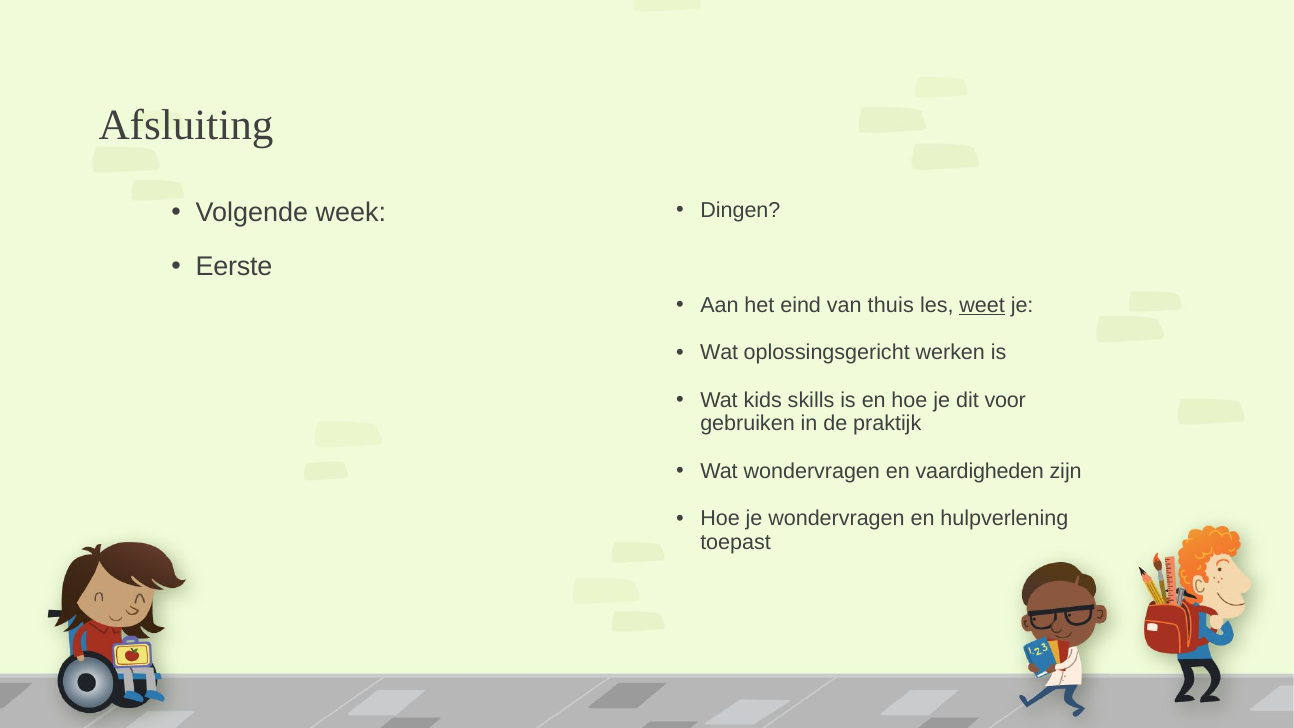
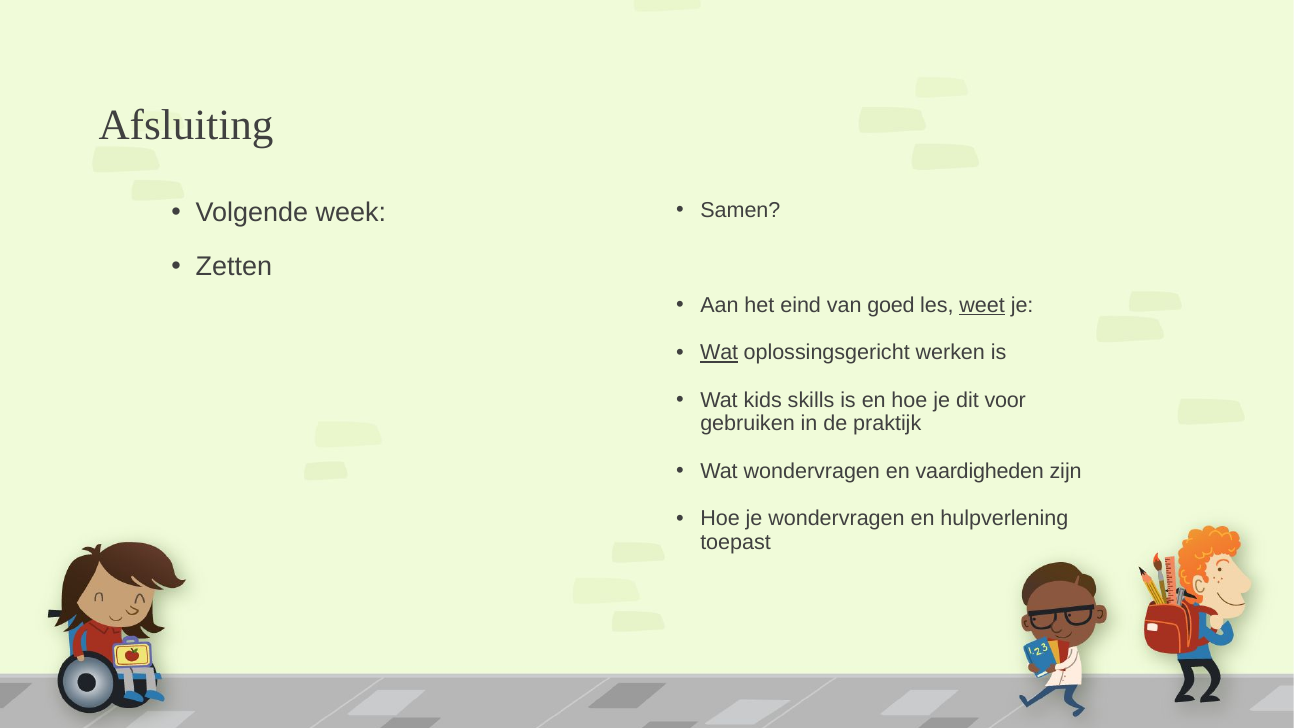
Dingen: Dingen -> Samen
Eerste: Eerste -> Zetten
thuis: thuis -> goed
Wat at (719, 353) underline: none -> present
